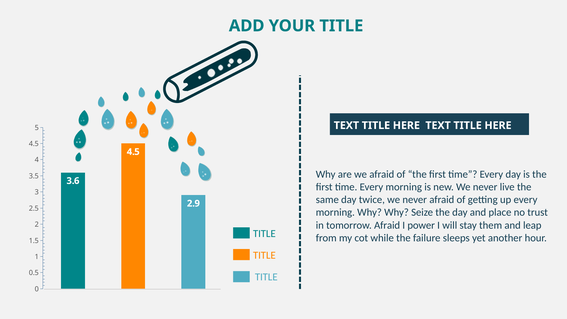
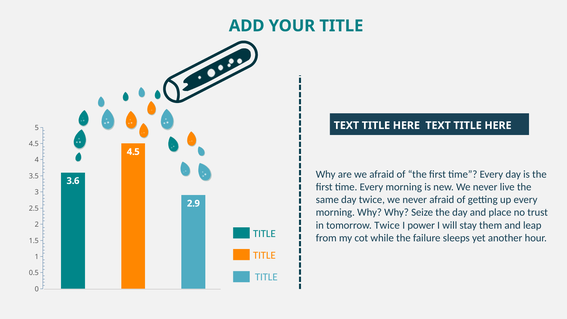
tomorrow Afraid: Afraid -> Twice
